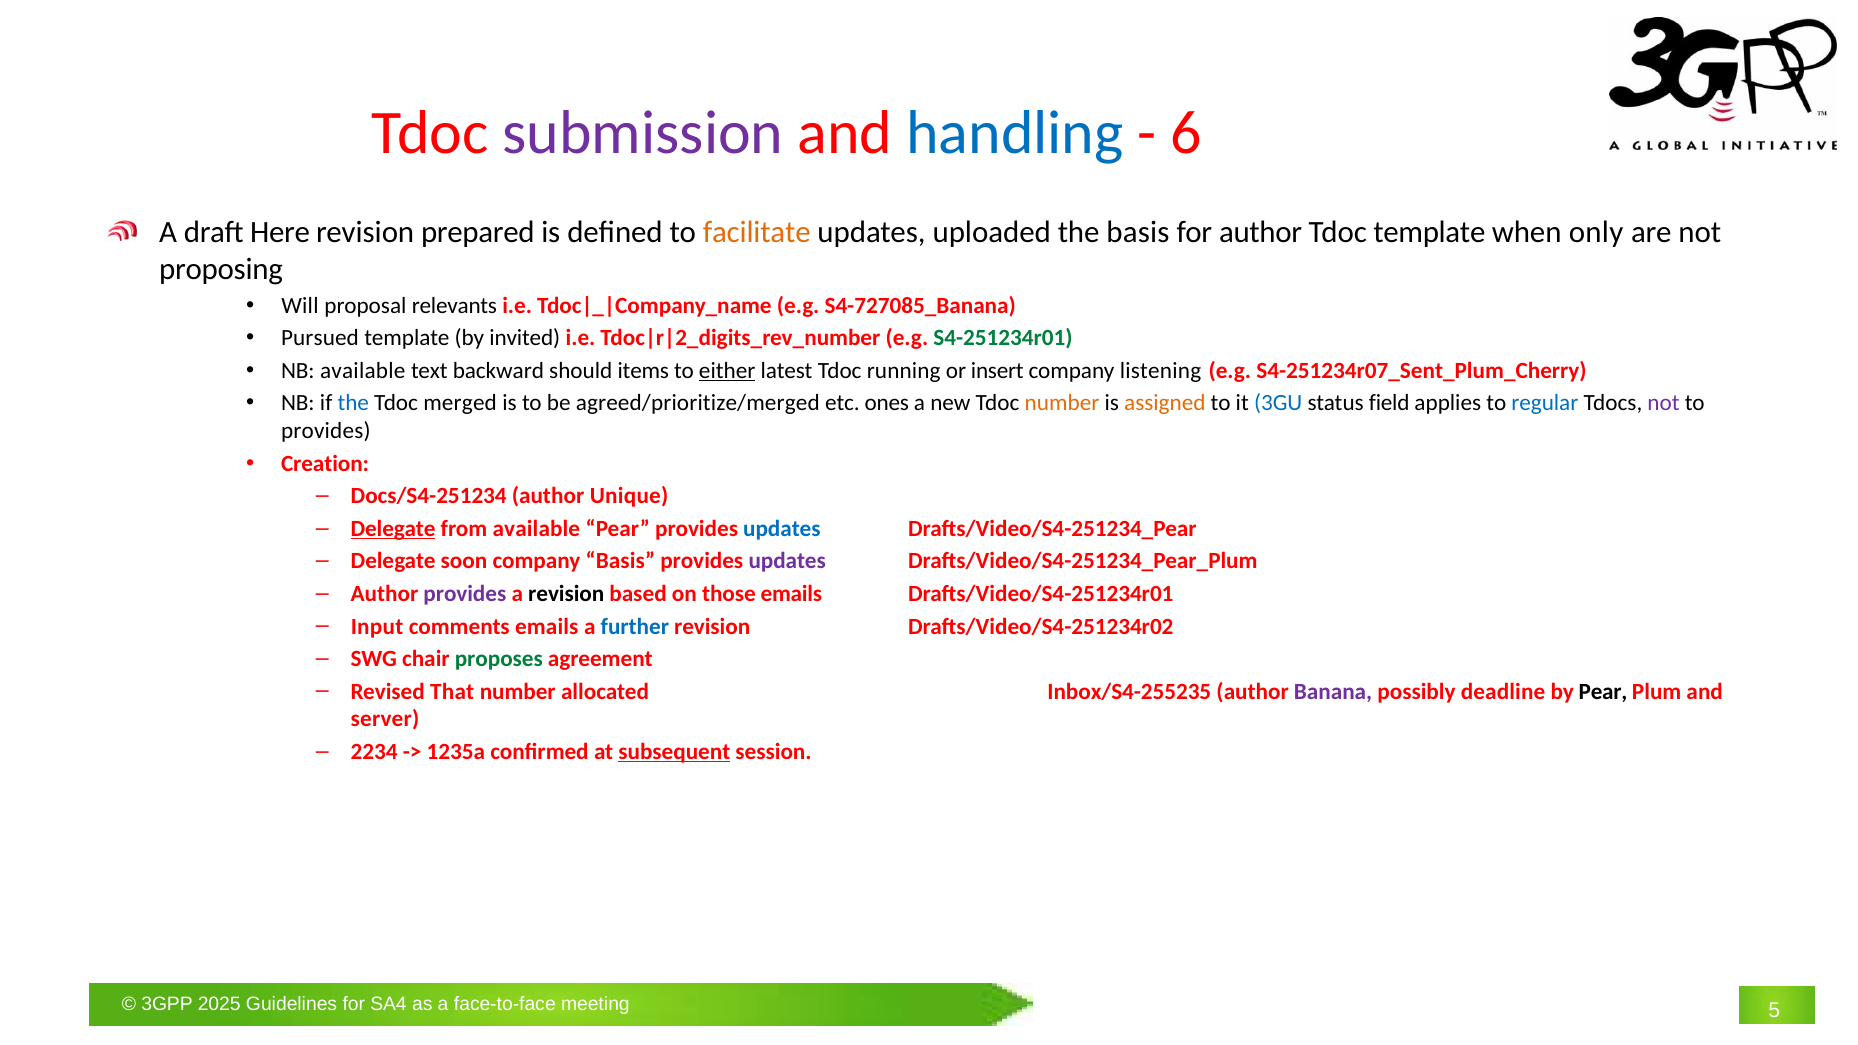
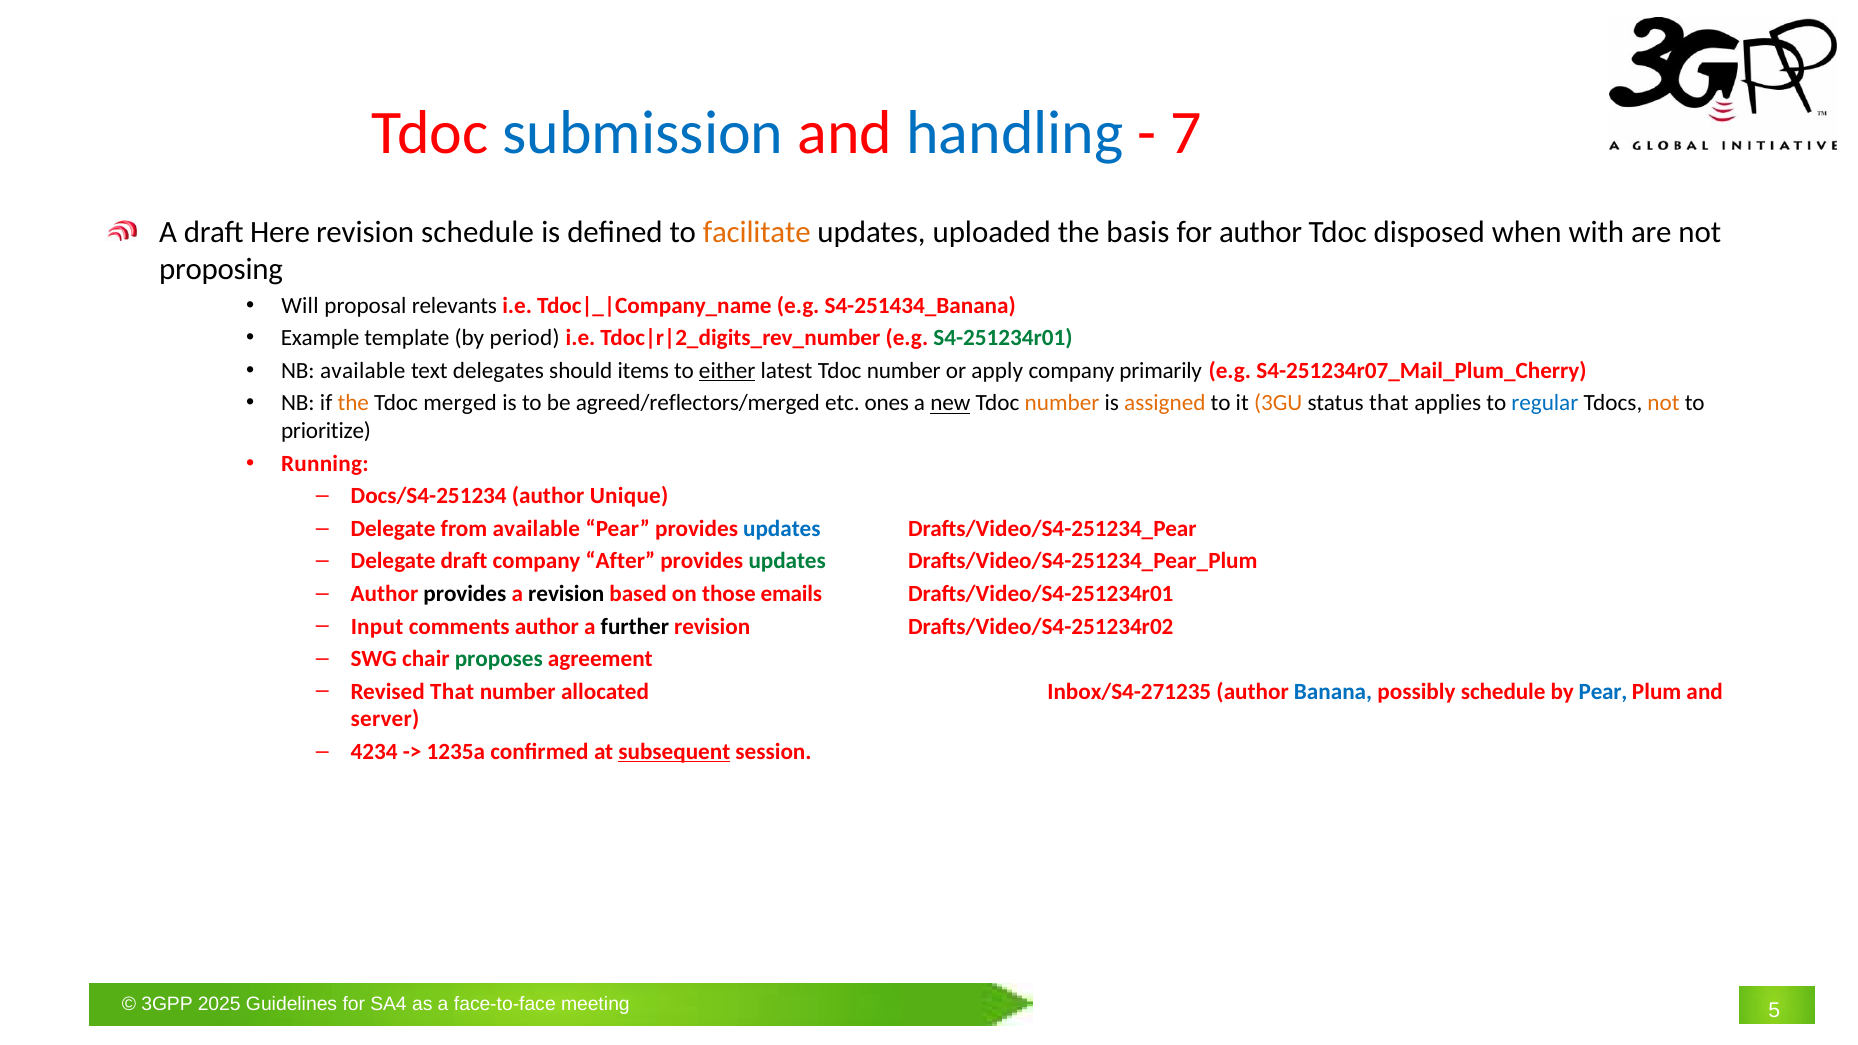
submission colour: purple -> blue
6: 6 -> 7
revision prepared: prepared -> schedule
Tdoc template: template -> disposed
only: only -> with
S4-727085_Banana: S4-727085_Banana -> S4-251434_Banana
Pursued: Pursued -> Example
invited: invited -> period
backward: backward -> delegates
latest Tdoc running: running -> number
insert: insert -> apply
listening: listening -> primarily
S4-251234r07_Sent_Plum_Cherry: S4-251234r07_Sent_Plum_Cherry -> S4-251234r07_Mail_Plum_Cherry
the at (353, 403) colour: blue -> orange
agreed/prioritize/merged: agreed/prioritize/merged -> agreed/reflectors/merged
new underline: none -> present
3GU colour: blue -> orange
status field: field -> that
not at (1664, 403) colour: purple -> orange
provides at (326, 431): provides -> prioritize
Creation: Creation -> Running
Delegate at (393, 529) underline: present -> none
Delegate soon: soon -> draft
company Basis: Basis -> After
updates at (787, 561) colour: purple -> green
provides at (465, 594) colour: purple -> black
comments emails: emails -> author
further colour: blue -> black
Inbox/S4-255235: Inbox/S4-255235 -> Inbox/S4-271235
Banana colour: purple -> blue
possibly deadline: deadline -> schedule
Pear at (1603, 691) colour: black -> blue
2234: 2234 -> 4234
